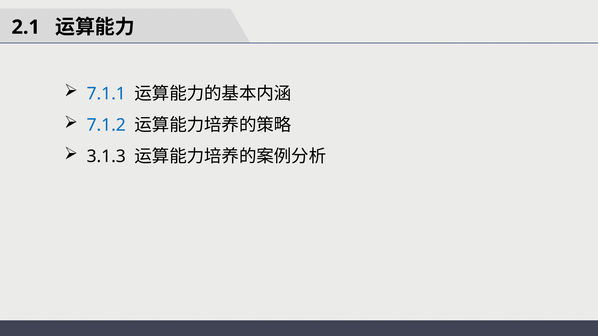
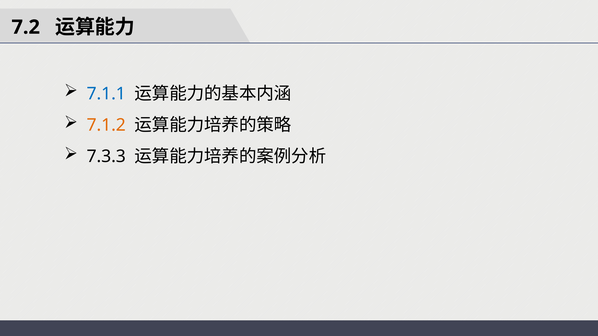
2.1: 2.1 -> 7.2
7.1.2 colour: blue -> orange
3.1.3: 3.1.3 -> 7.3.3
